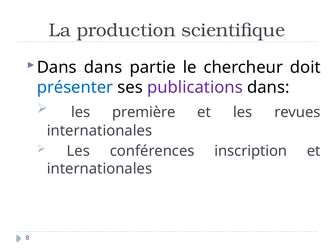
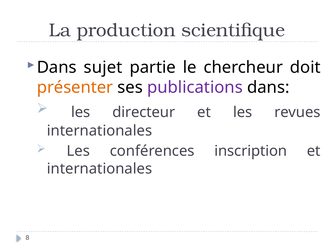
Dans dans: dans -> sujet
présenter colour: blue -> orange
première: première -> directeur
